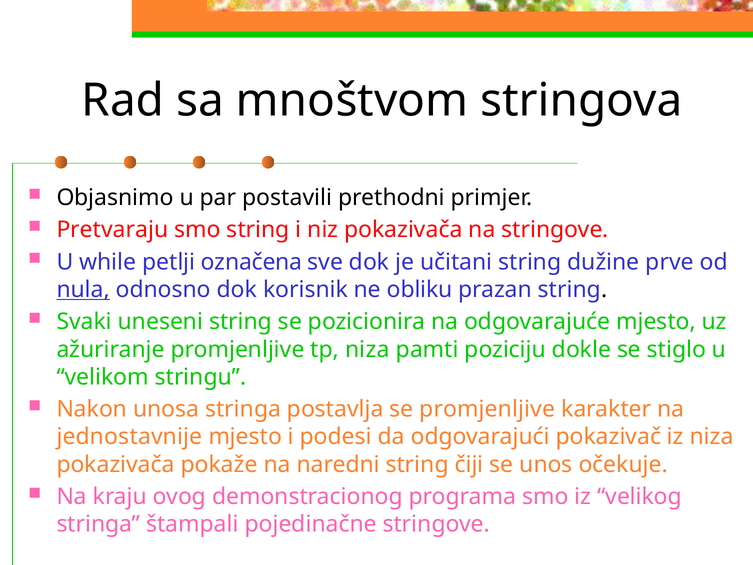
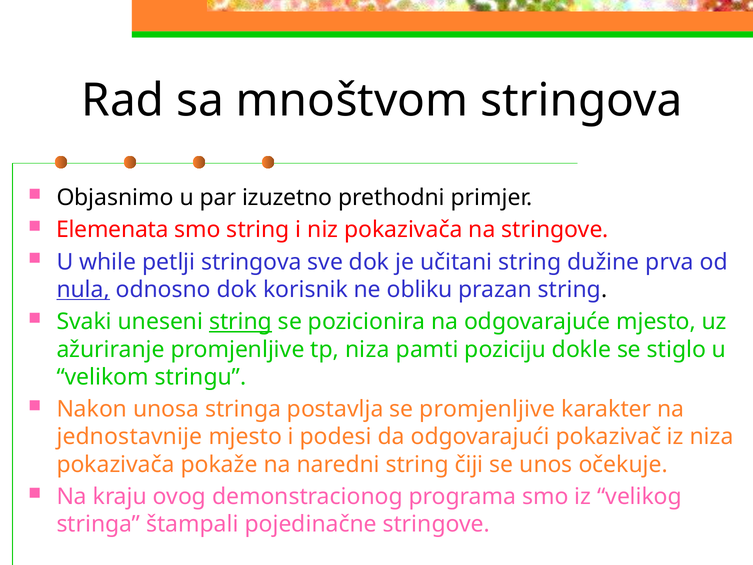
postavili: postavili -> izuzetno
Pretvaraju: Pretvaraju -> Elemenata
petlji označena: označena -> stringova
prve: prve -> prva
string at (241, 322) underline: none -> present
